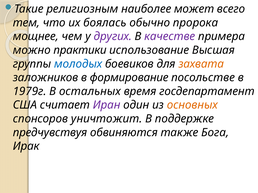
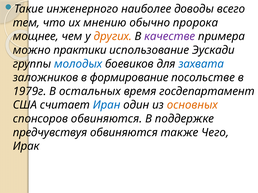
религиозным: религиозным -> инженерного
может: может -> доводы
боялась: боялась -> мнению
других colour: purple -> orange
Высшая: Высшая -> Эускади
захвата colour: orange -> blue
Иран colour: purple -> blue
спонсоров уничтожит: уничтожит -> обвиняются
Бога: Бога -> Чего
